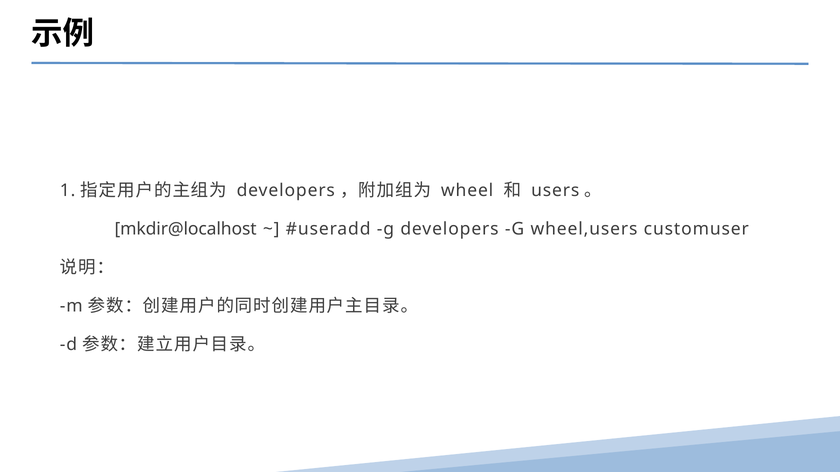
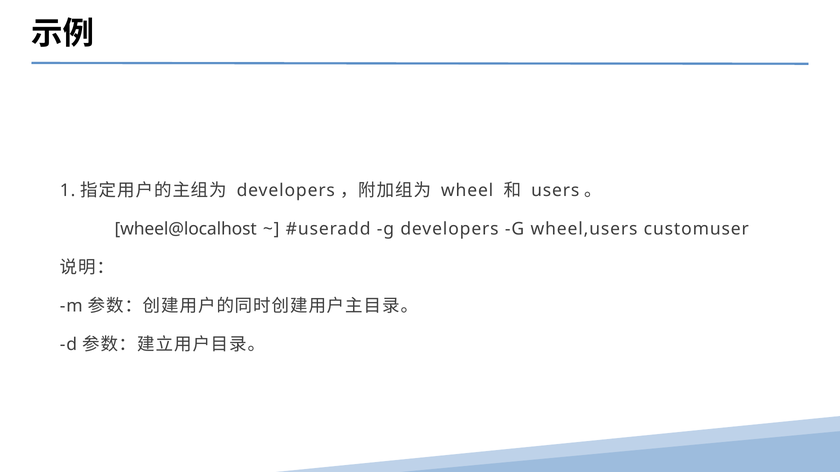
mkdir@localhost: mkdir@localhost -> wheel@localhost
